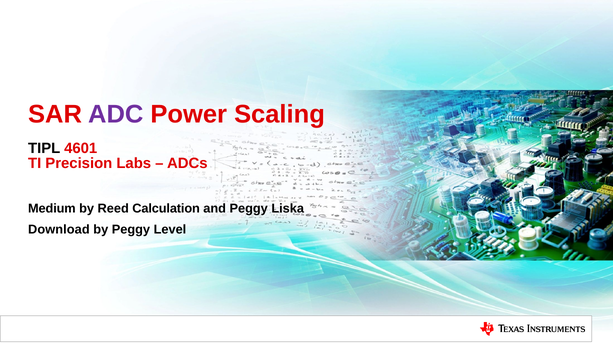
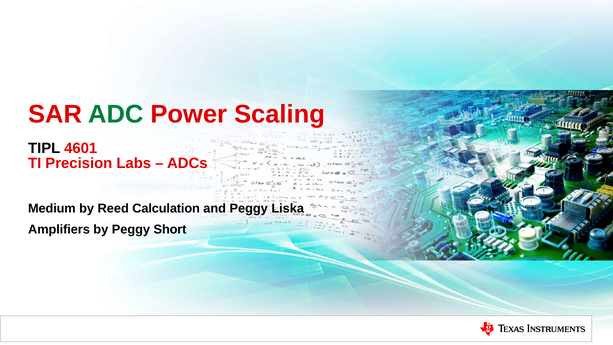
ADC colour: purple -> green
Download: Download -> Amplifiers
Level: Level -> Short
